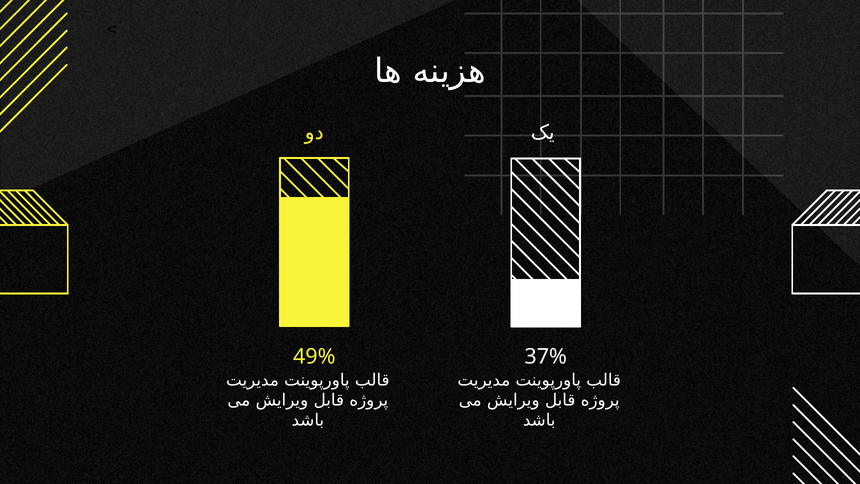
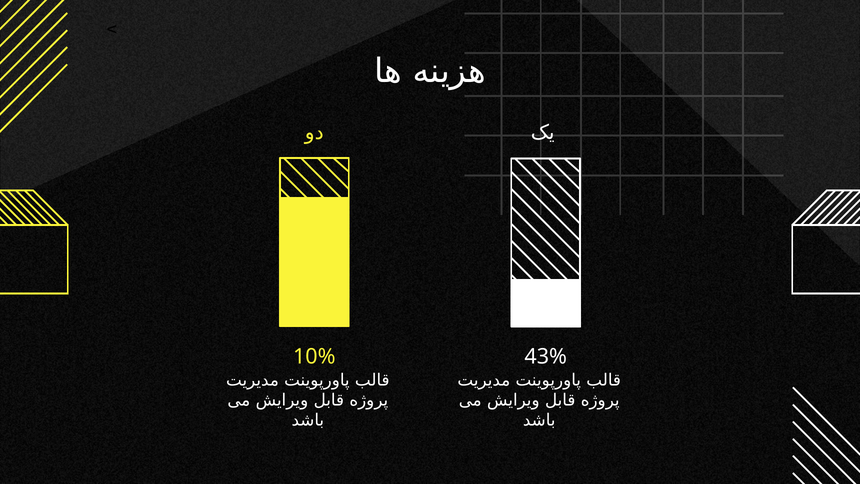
49%: 49% -> 10%
37%: 37% -> 43%
